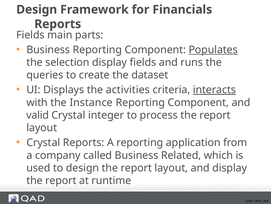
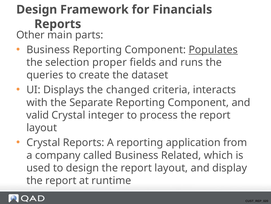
Fields at (30, 35): Fields -> Other
selection display: display -> proper
activities: activities -> changed
interacts underline: present -> none
Instance: Instance -> Separate
